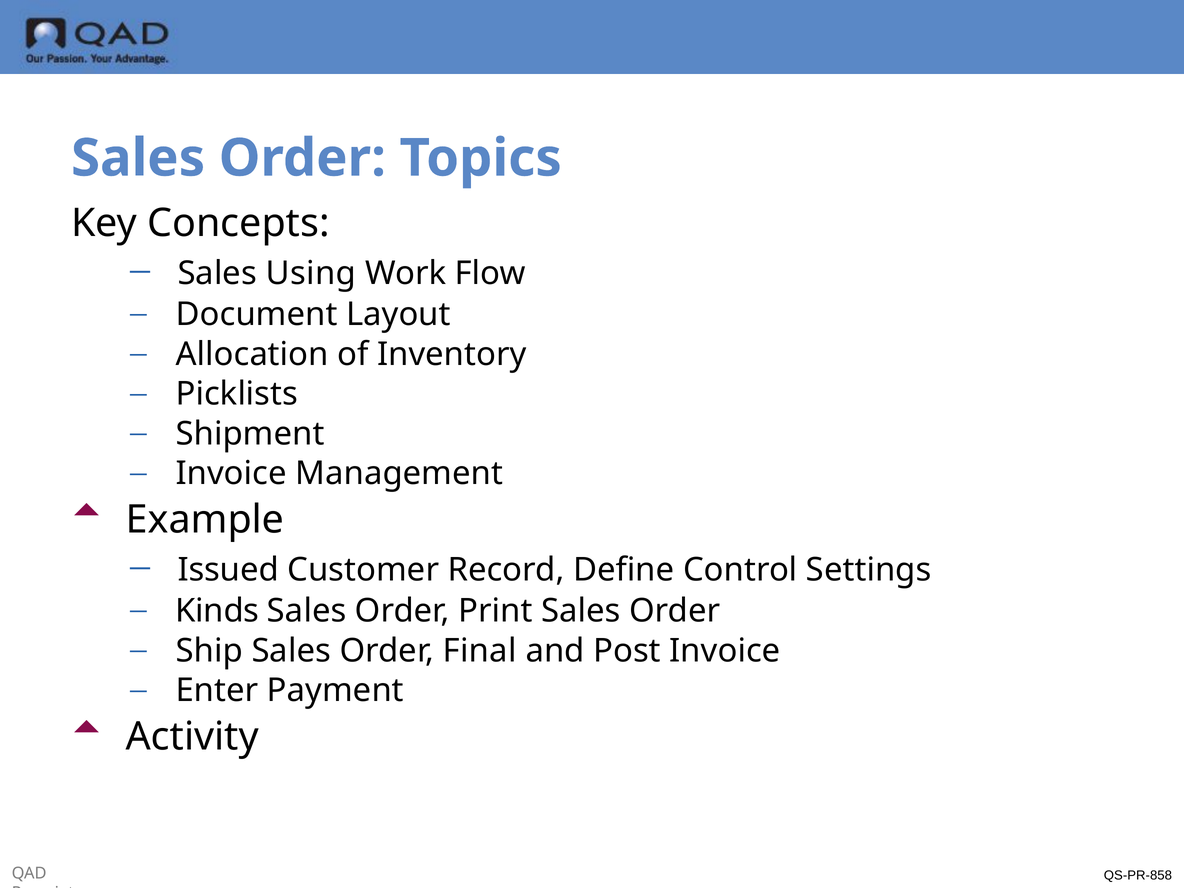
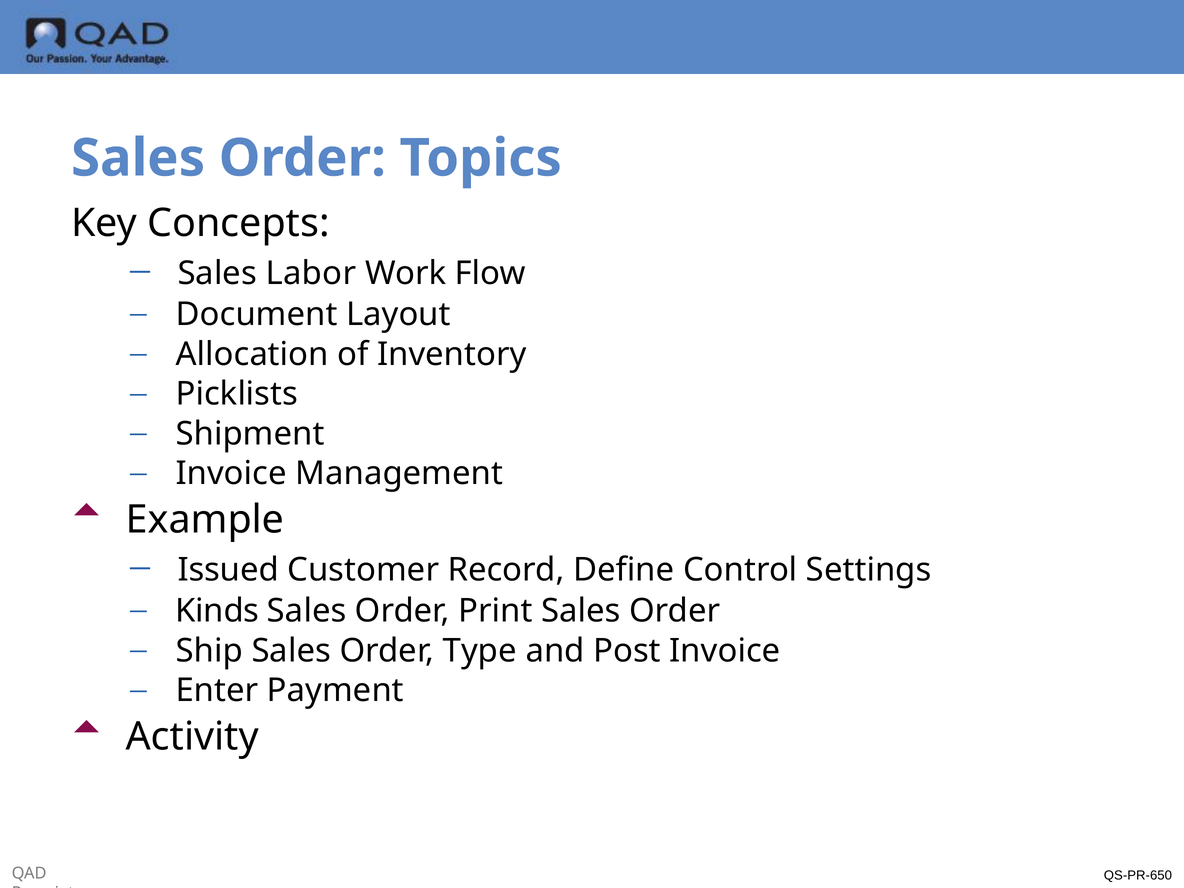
Using: Using -> Labor
Final: Final -> Type
QS-PR-858: QS-PR-858 -> QS-PR-650
